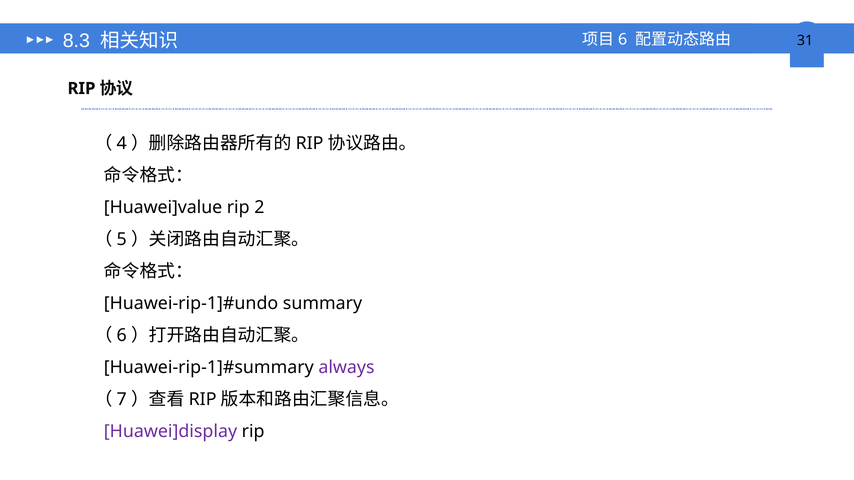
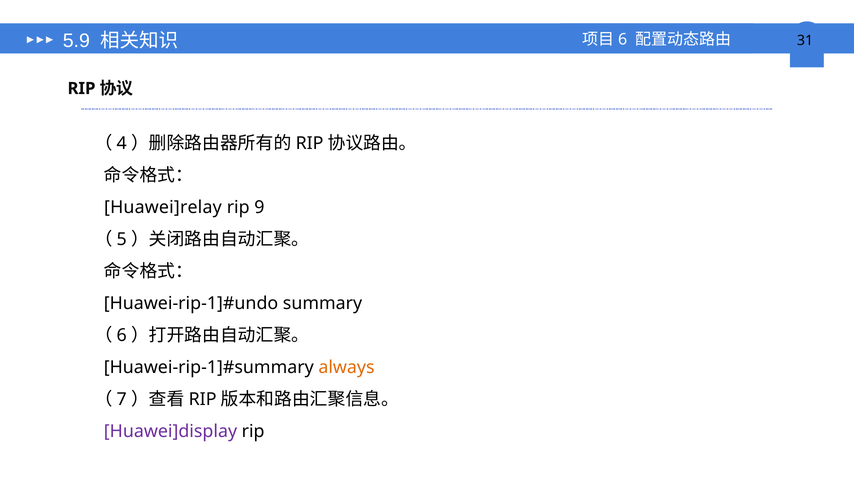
8.3: 8.3 -> 5.9
Huawei]value: Huawei]value -> Huawei]relay
2: 2 -> 9
always colour: purple -> orange
